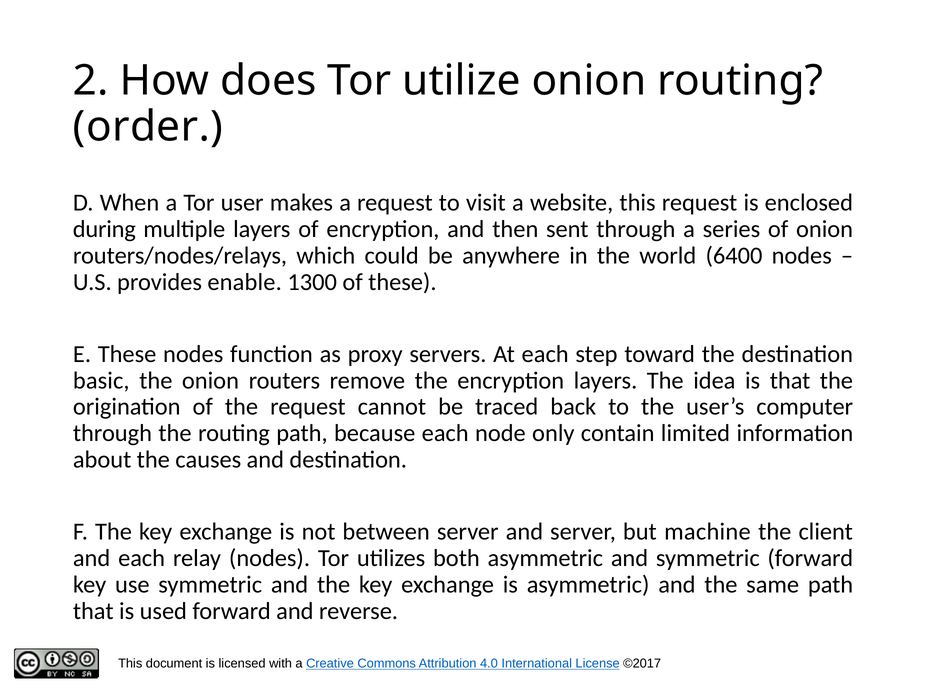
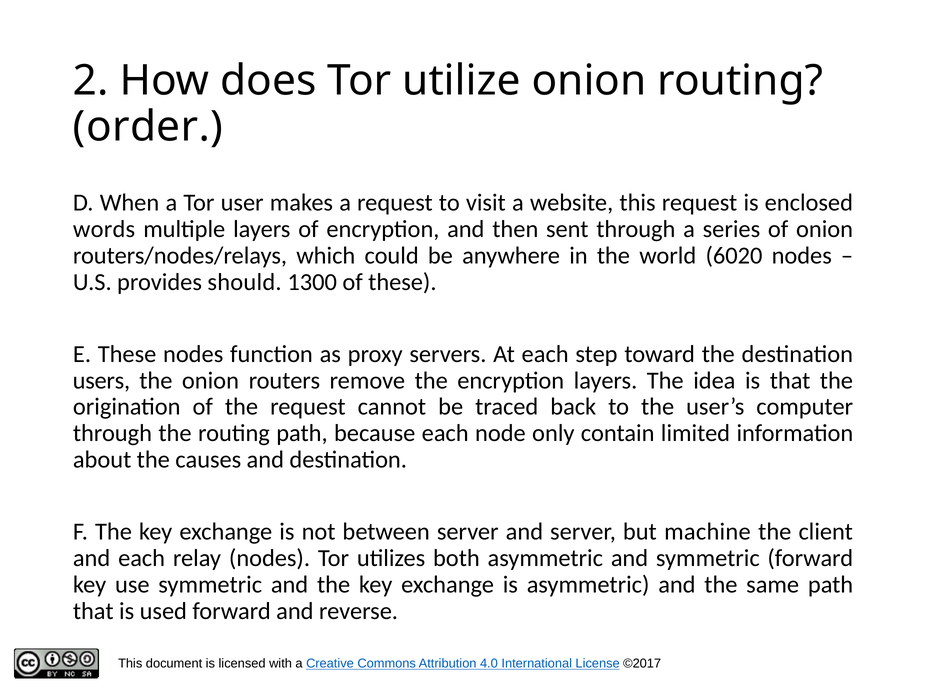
during: during -> words
6400: 6400 -> 6020
enable: enable -> should
basic: basic -> users
